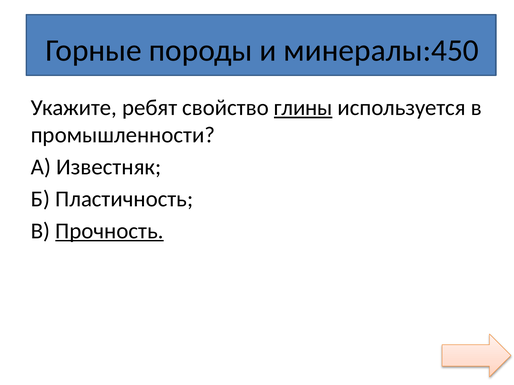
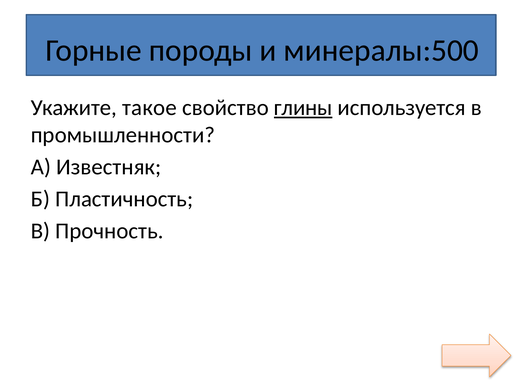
минералы:450: минералы:450 -> минералы:500
ребят: ребят -> такое
Прочность underline: present -> none
